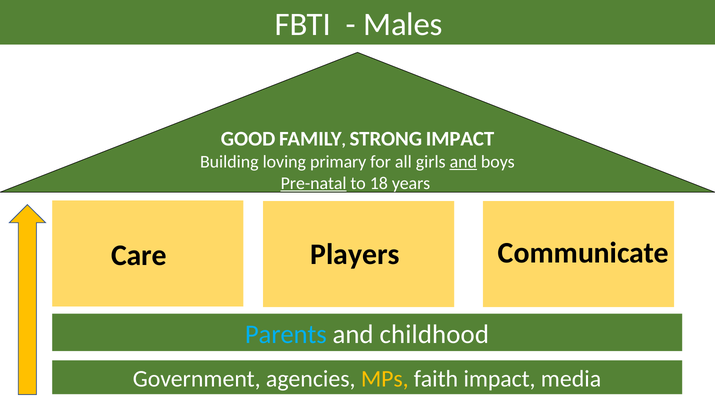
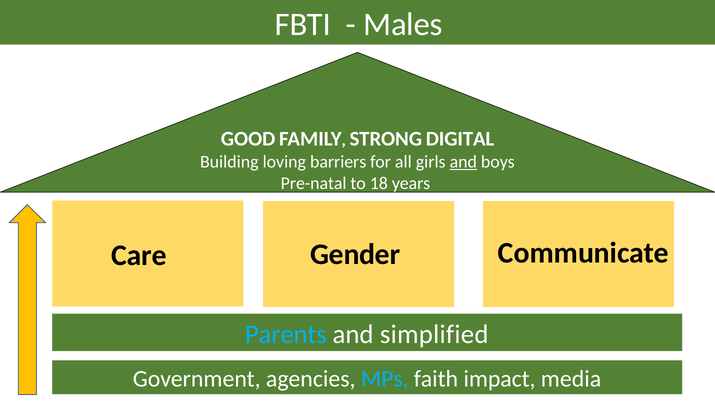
STRONG IMPACT: IMPACT -> DIGITAL
primary: primary -> barriers
Pre-natal underline: present -> none
Players: Players -> Gender
childhood: childhood -> simplified
MPs colour: yellow -> light blue
